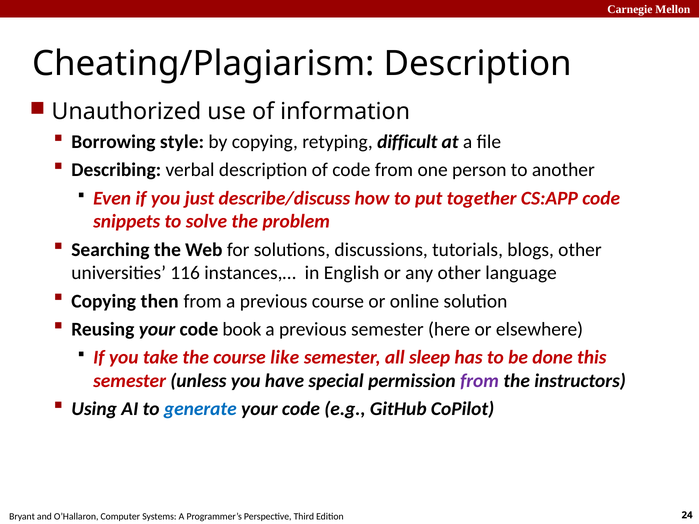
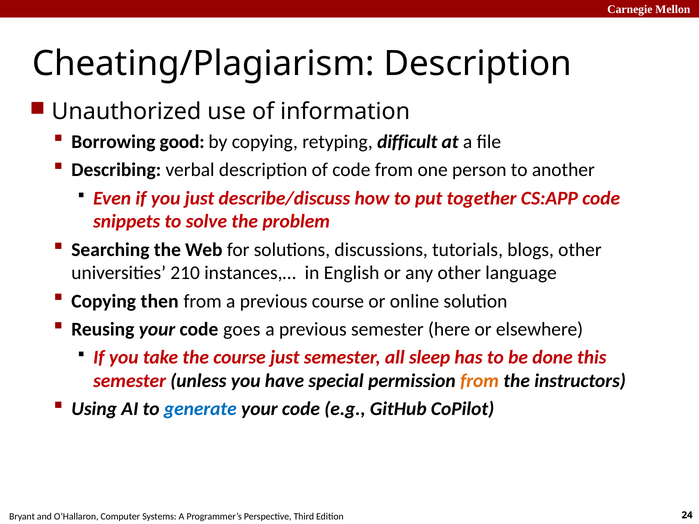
style: style -> good
116: 116 -> 210
book: book -> goes
course like: like -> just
from at (480, 381) colour: purple -> orange
